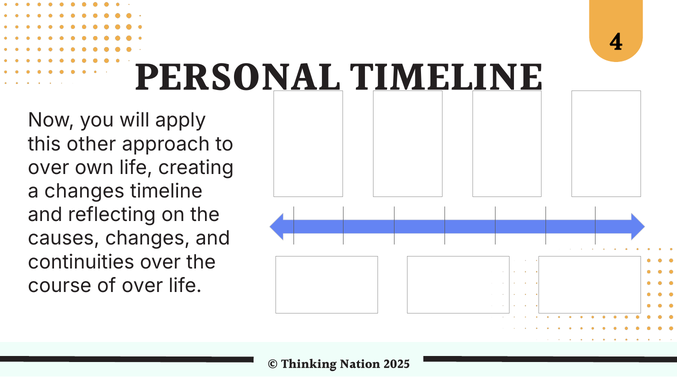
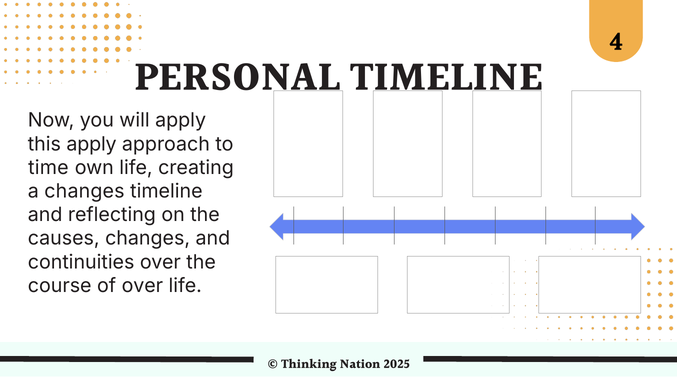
this other: other -> apply
over at (49, 168): over -> time
